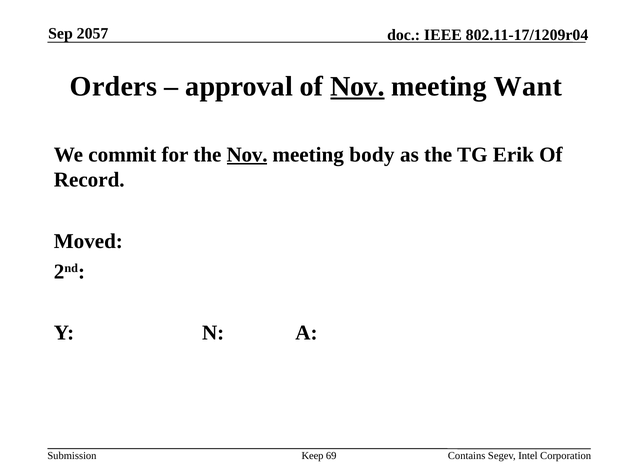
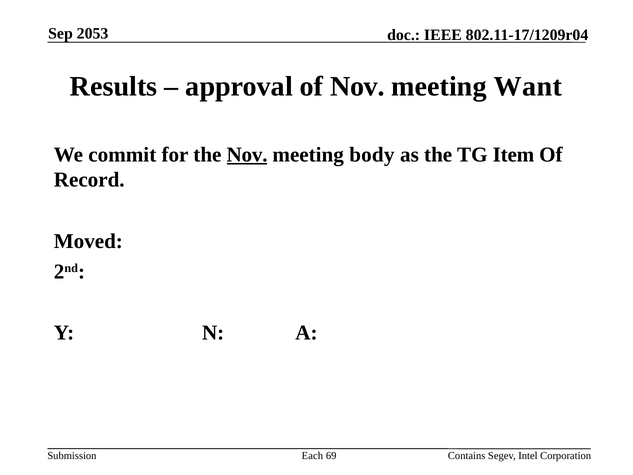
2057: 2057 -> 2053
Orders: Orders -> Results
Nov at (357, 86) underline: present -> none
Erik: Erik -> Item
Keep: Keep -> Each
